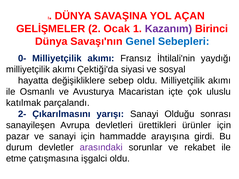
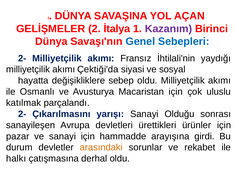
Ocak: Ocak -> İtalya
0- at (22, 58): 0- -> 2-
Macaristan içte: içte -> için
arasındaki colour: purple -> orange
etme: etme -> halkı
işgalci: işgalci -> derhal
